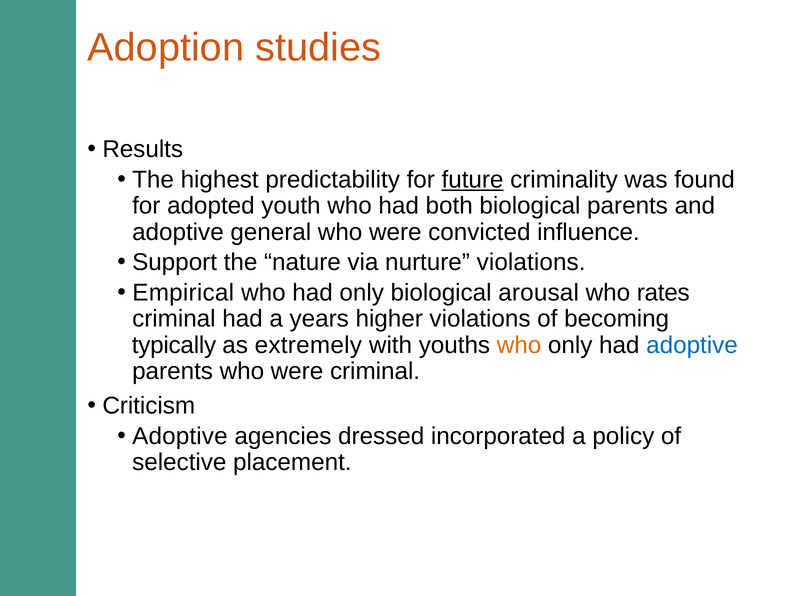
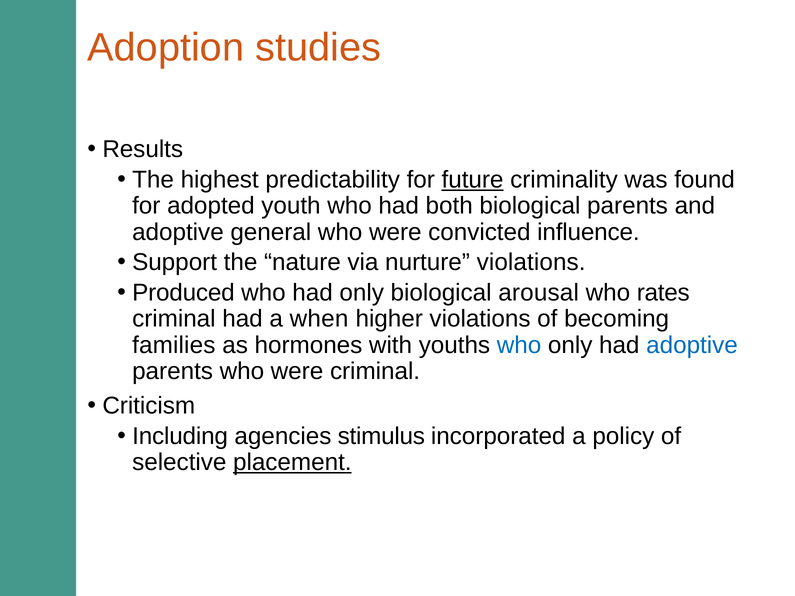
Empirical: Empirical -> Produced
years: years -> when
typically: typically -> families
extremely: extremely -> hormones
who at (519, 345) colour: orange -> blue
Adoptive at (180, 436): Adoptive -> Including
dressed: dressed -> stimulus
placement underline: none -> present
